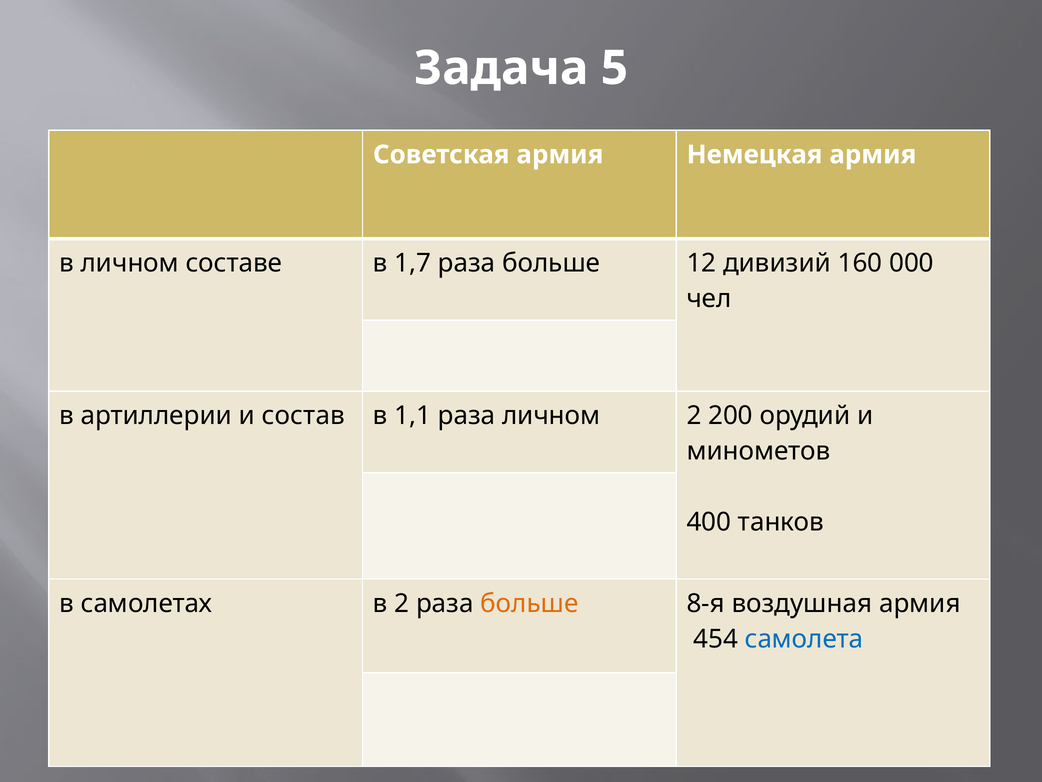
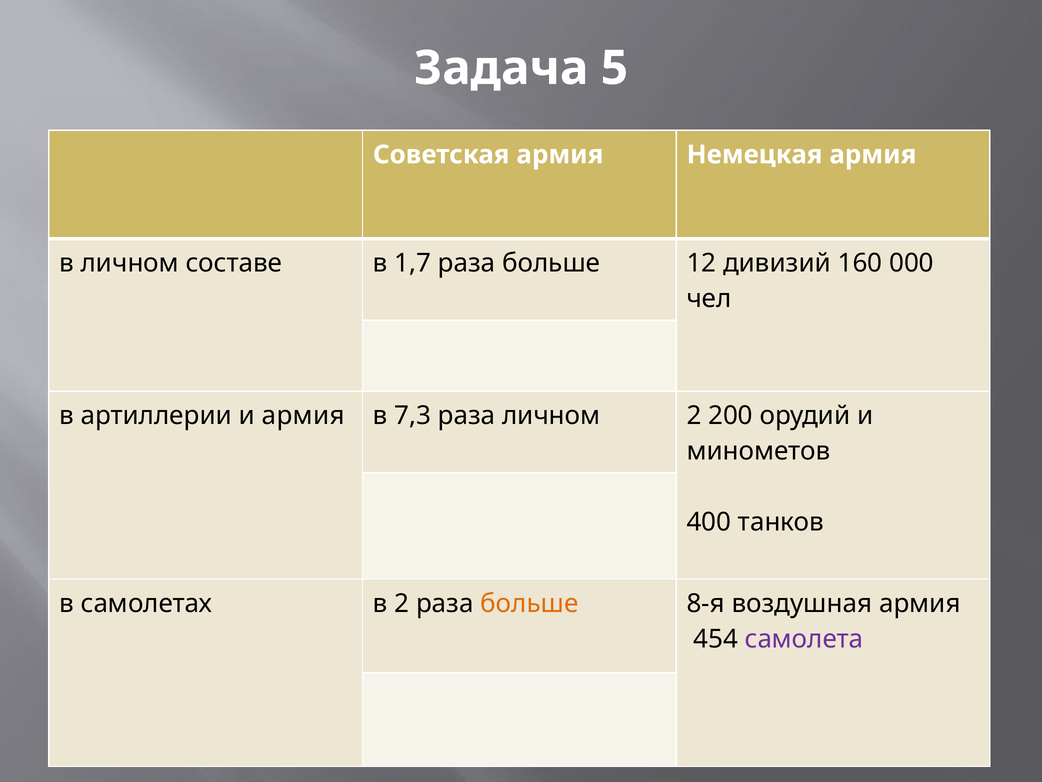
и состав: состав -> армия
1,1: 1,1 -> 7,3
самолета colour: blue -> purple
